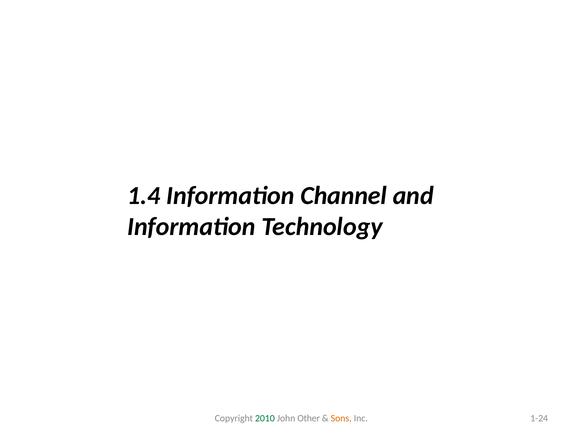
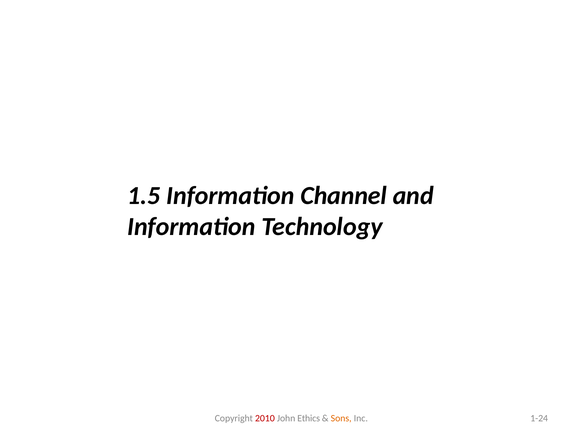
1.4: 1.4 -> 1.5
2010 colour: green -> red
Other: Other -> Ethics
